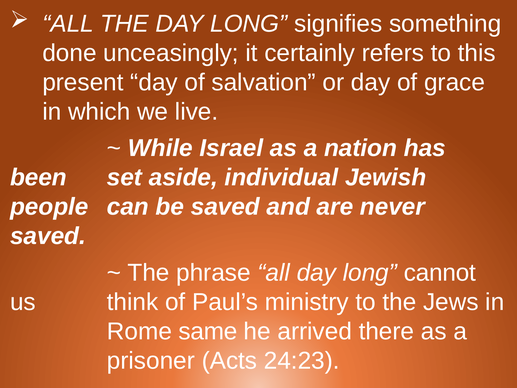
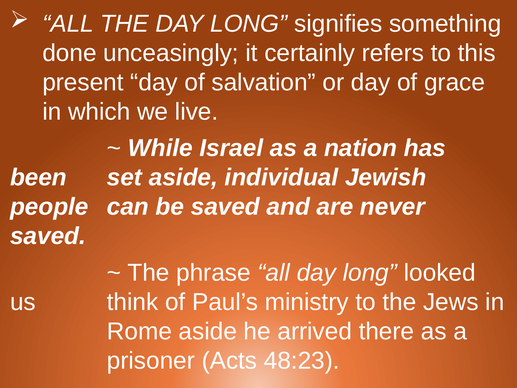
cannot: cannot -> looked
Rome same: same -> aside
24:23: 24:23 -> 48:23
